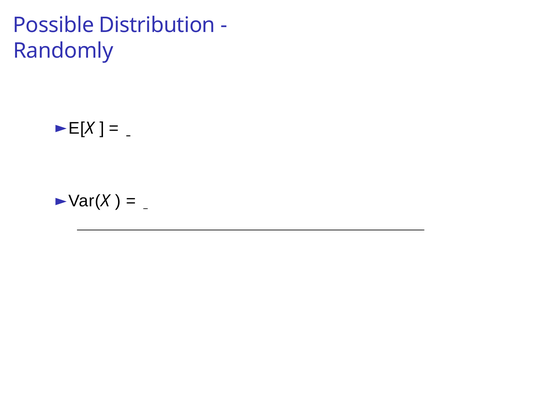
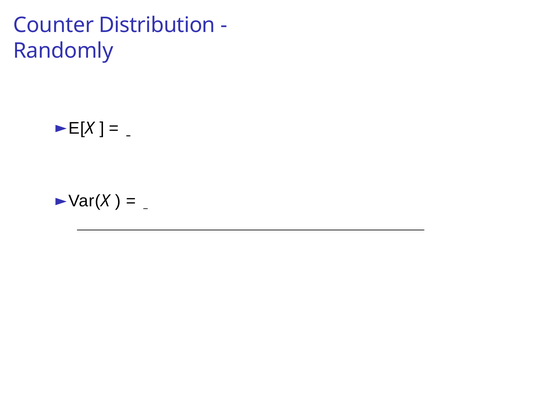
Possible: Possible -> Counter
